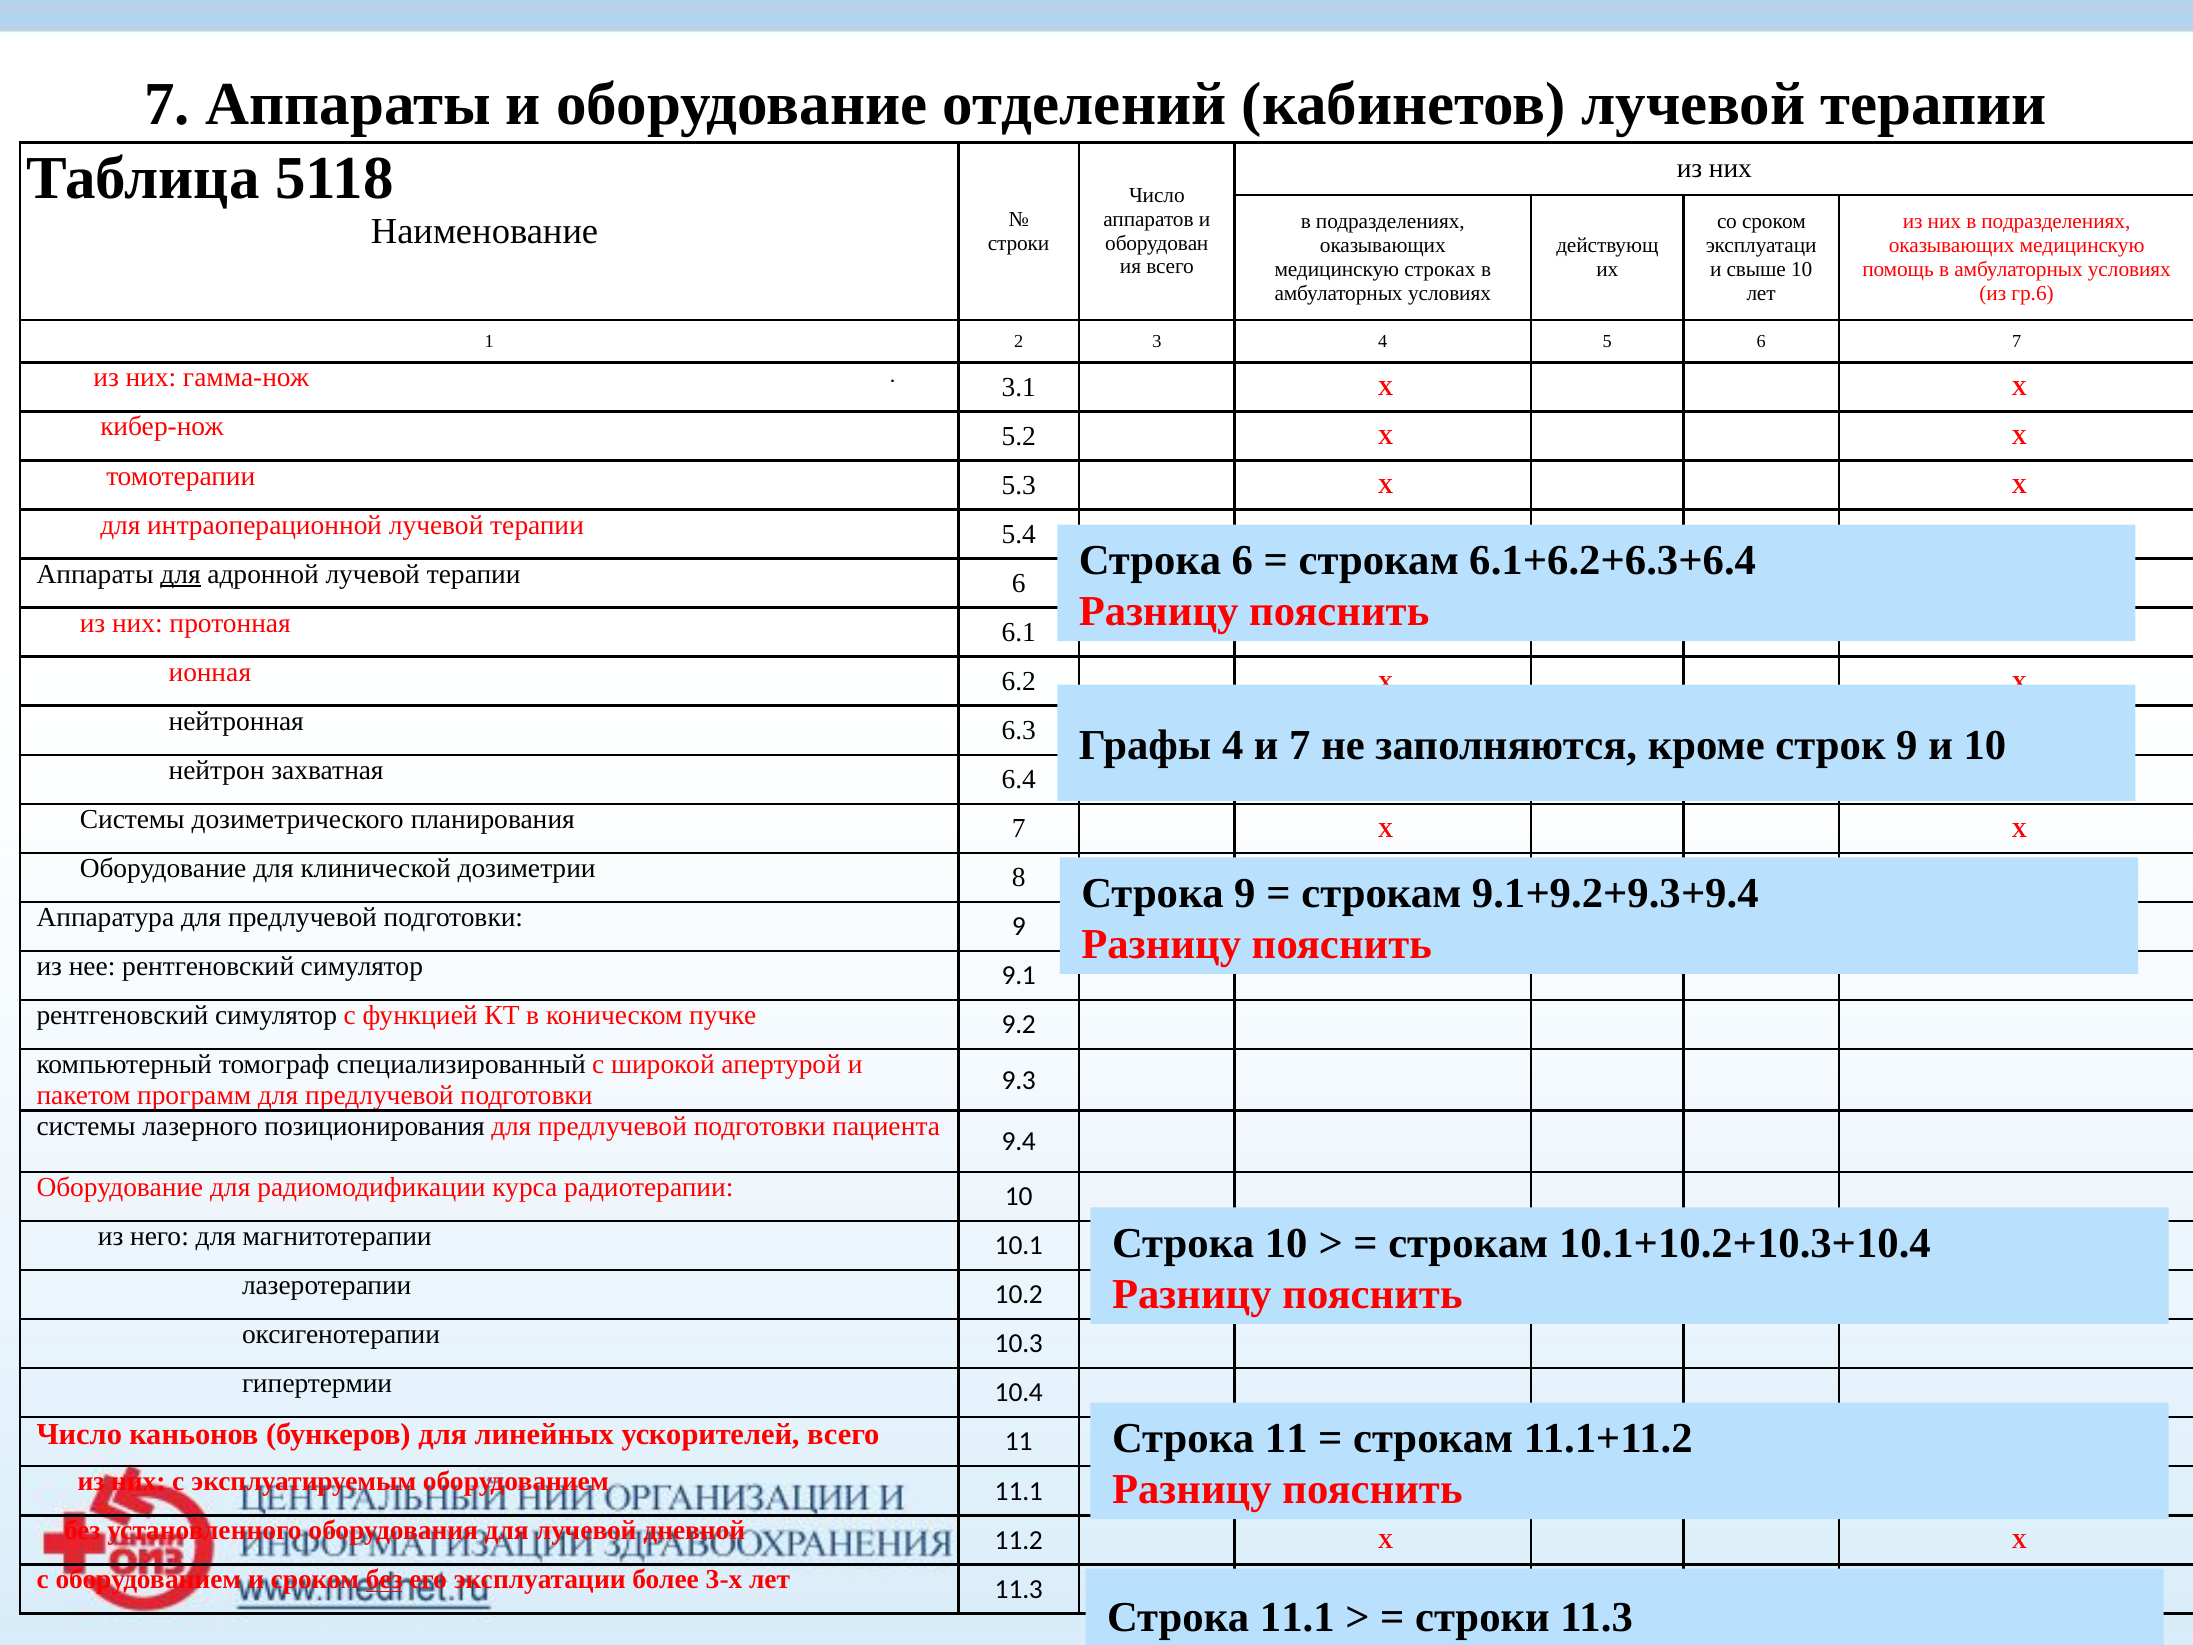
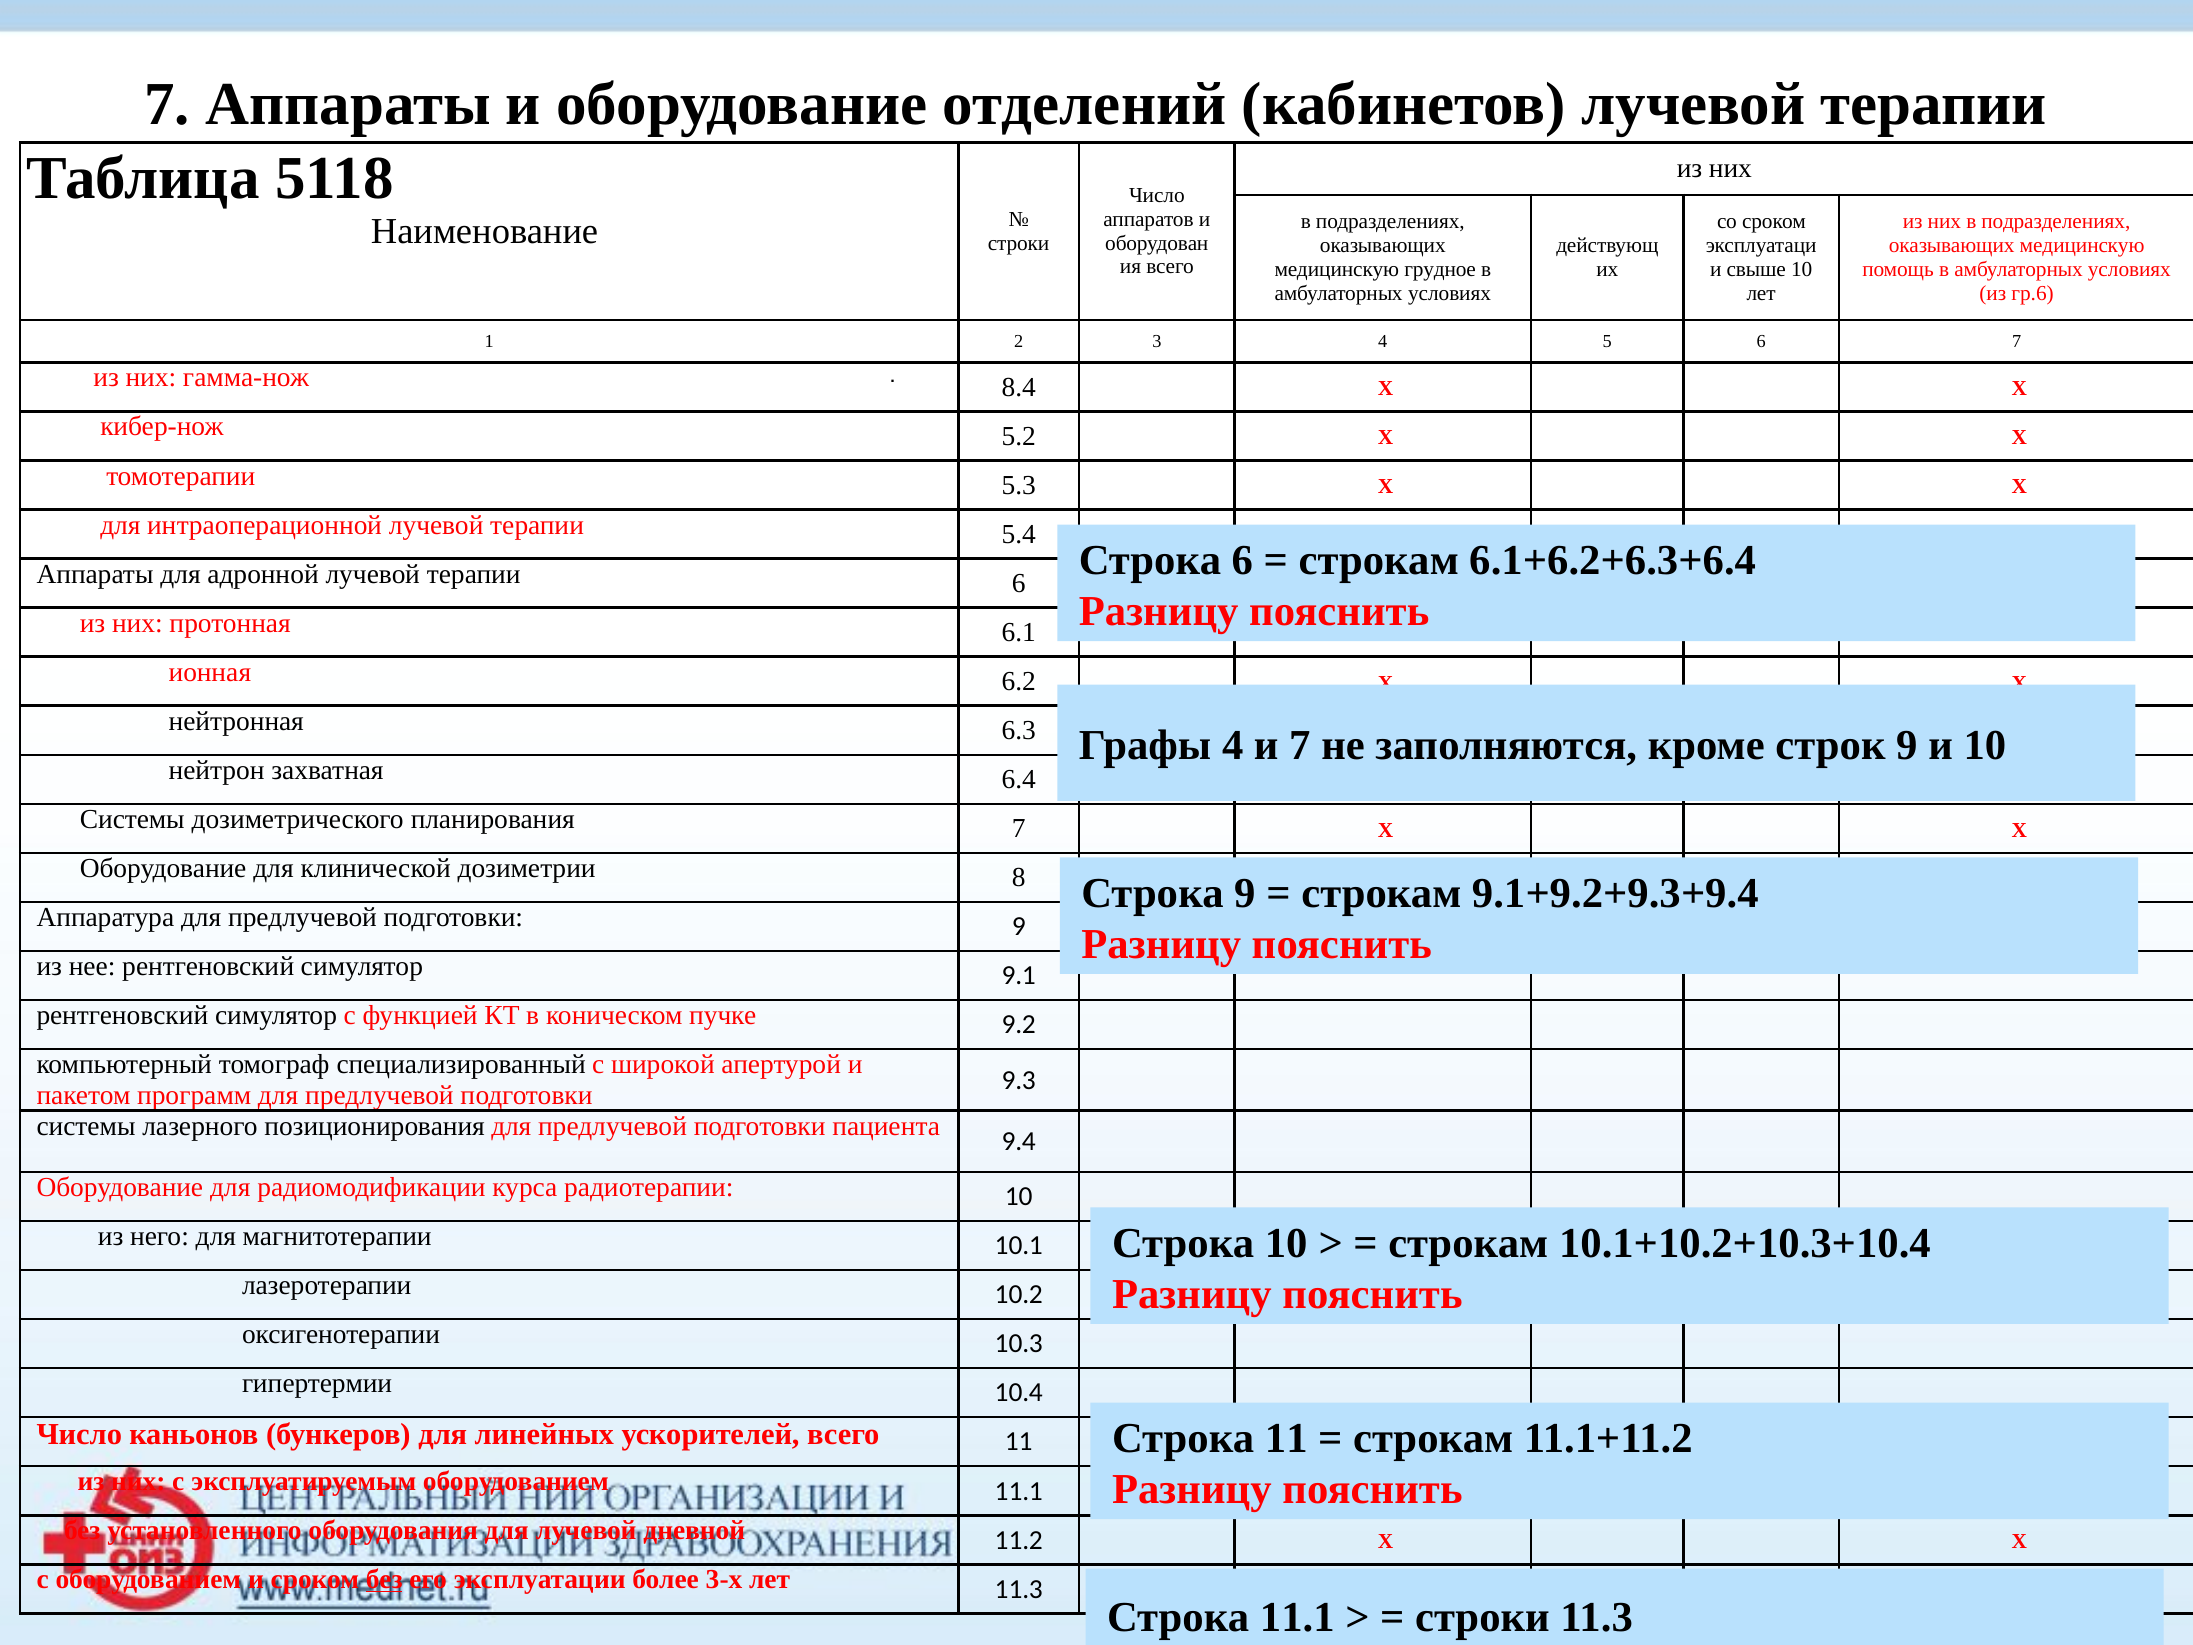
строках: строках -> грудное
3.1: 3.1 -> 8.4
для at (180, 574) underline: present -> none
